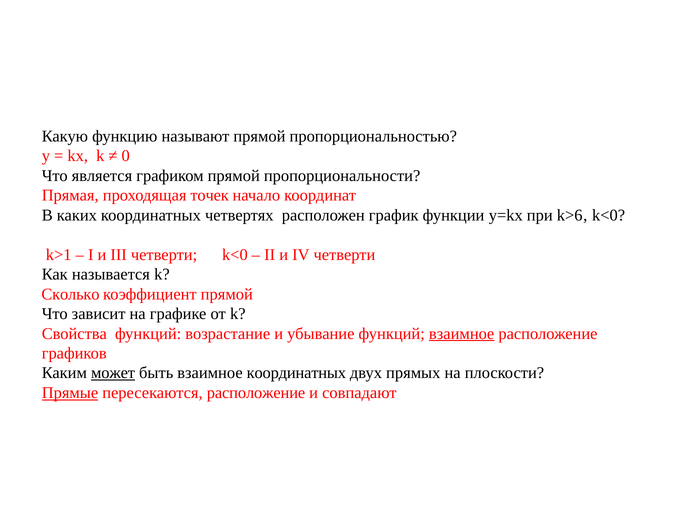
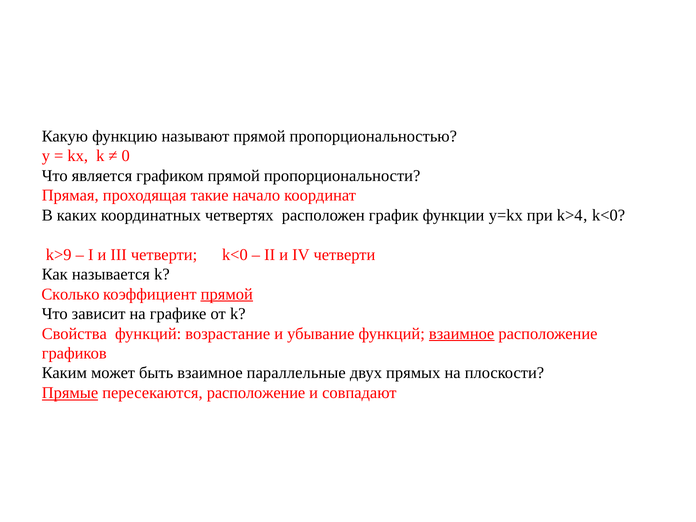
точек: точек -> такие
k>6‚: k>6‚ -> k>4‚
k>1: k>1 -> k>9
прямой at (227, 294) underline: none -> present
может underline: present -> none
взаимное координатных: координатных -> параллельные
